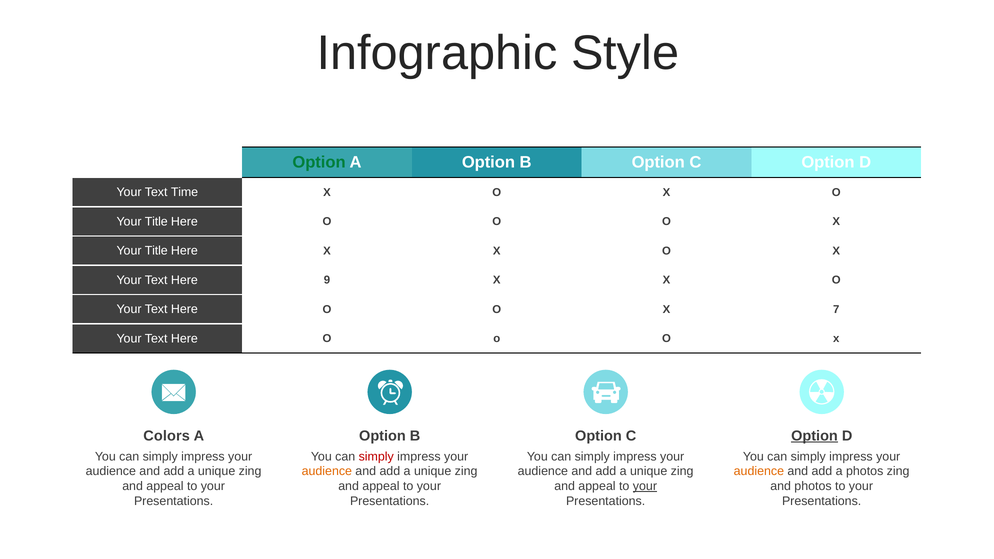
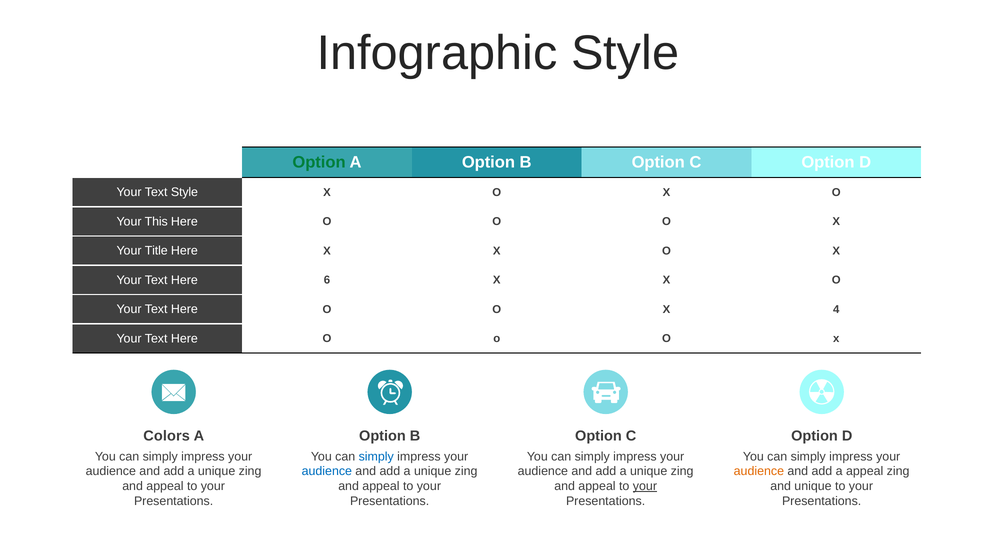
Text Time: Time -> Style
Title at (156, 222): Title -> This
9: 9 -> 6
7: 7 -> 4
Option at (814, 436) underline: present -> none
simply at (376, 457) colour: red -> blue
audience at (327, 471) colour: orange -> blue
a photos: photos -> appeal
and photos: photos -> unique
